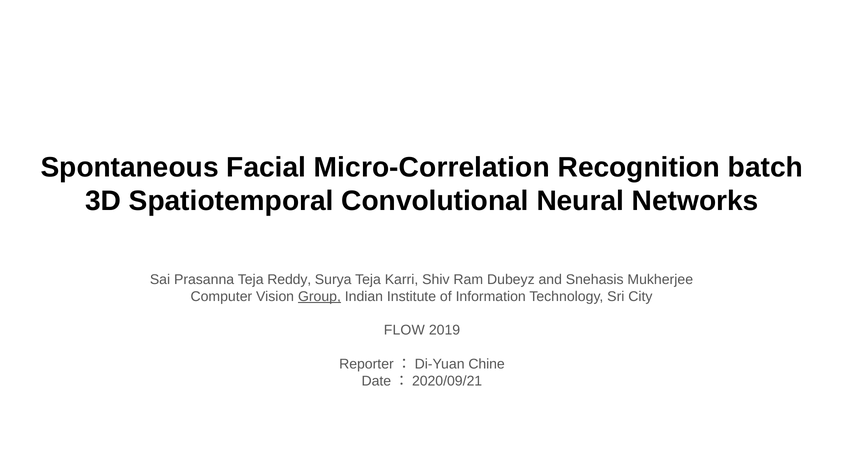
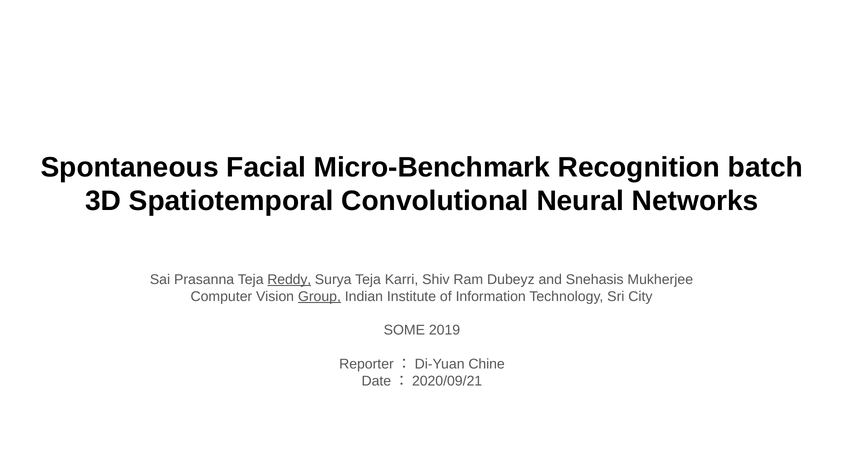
Micro-Correlation: Micro-Correlation -> Micro-Benchmark
Reddy underline: none -> present
FLOW: FLOW -> SOME
